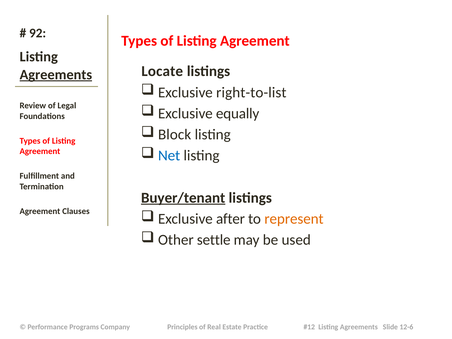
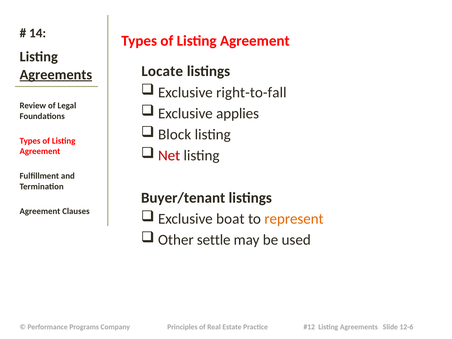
92: 92 -> 14
right-to-list: right-to-list -> right-to-fall
equally: equally -> applies
Net colour: blue -> red
Buyer/tenant underline: present -> none
after: after -> boat
